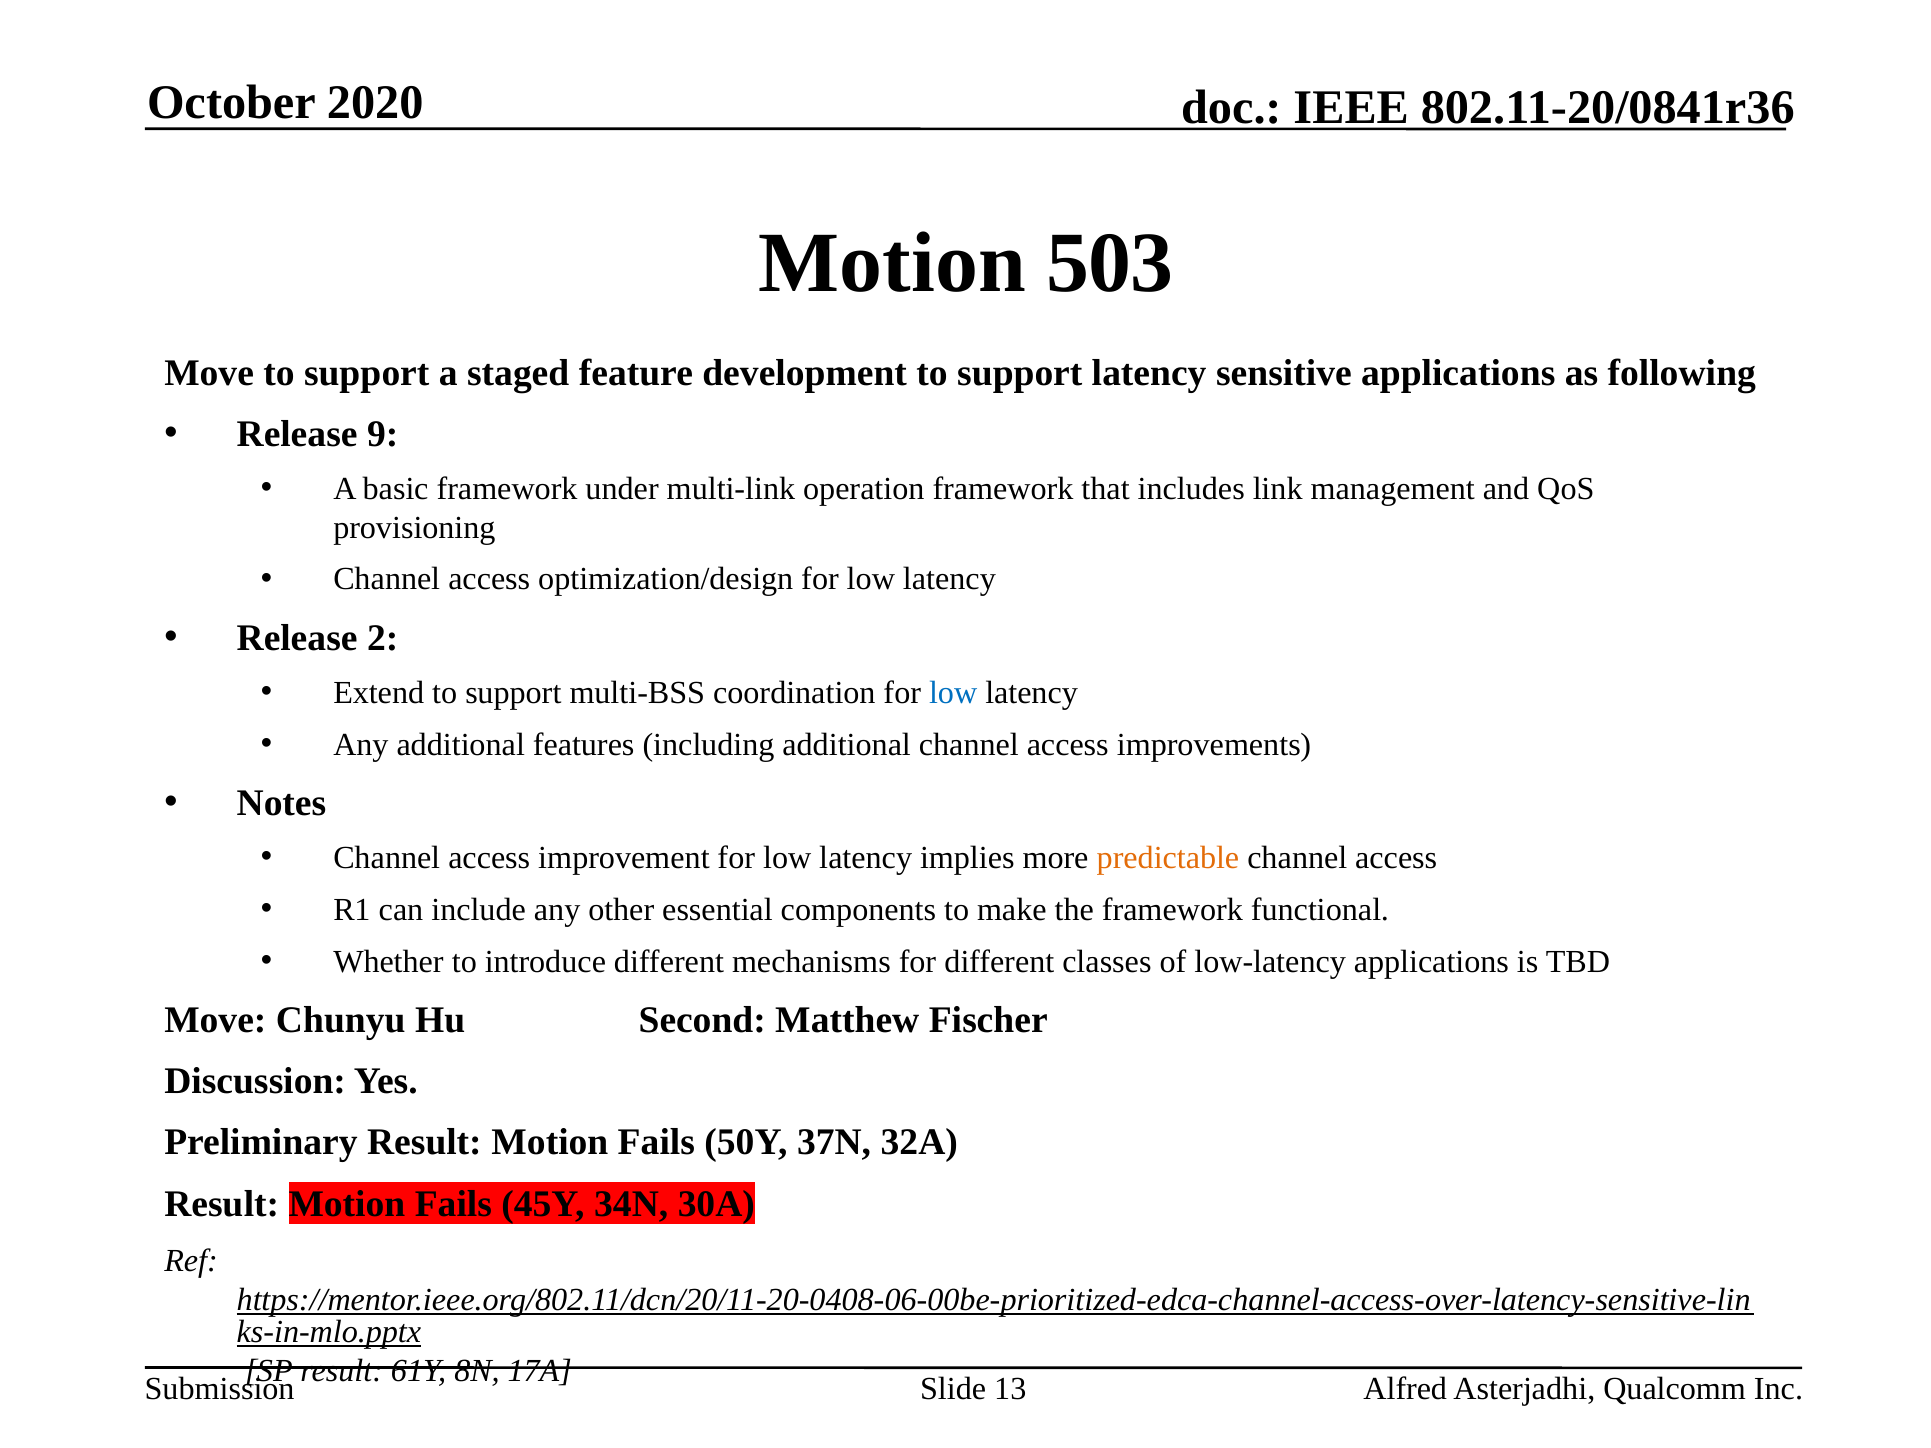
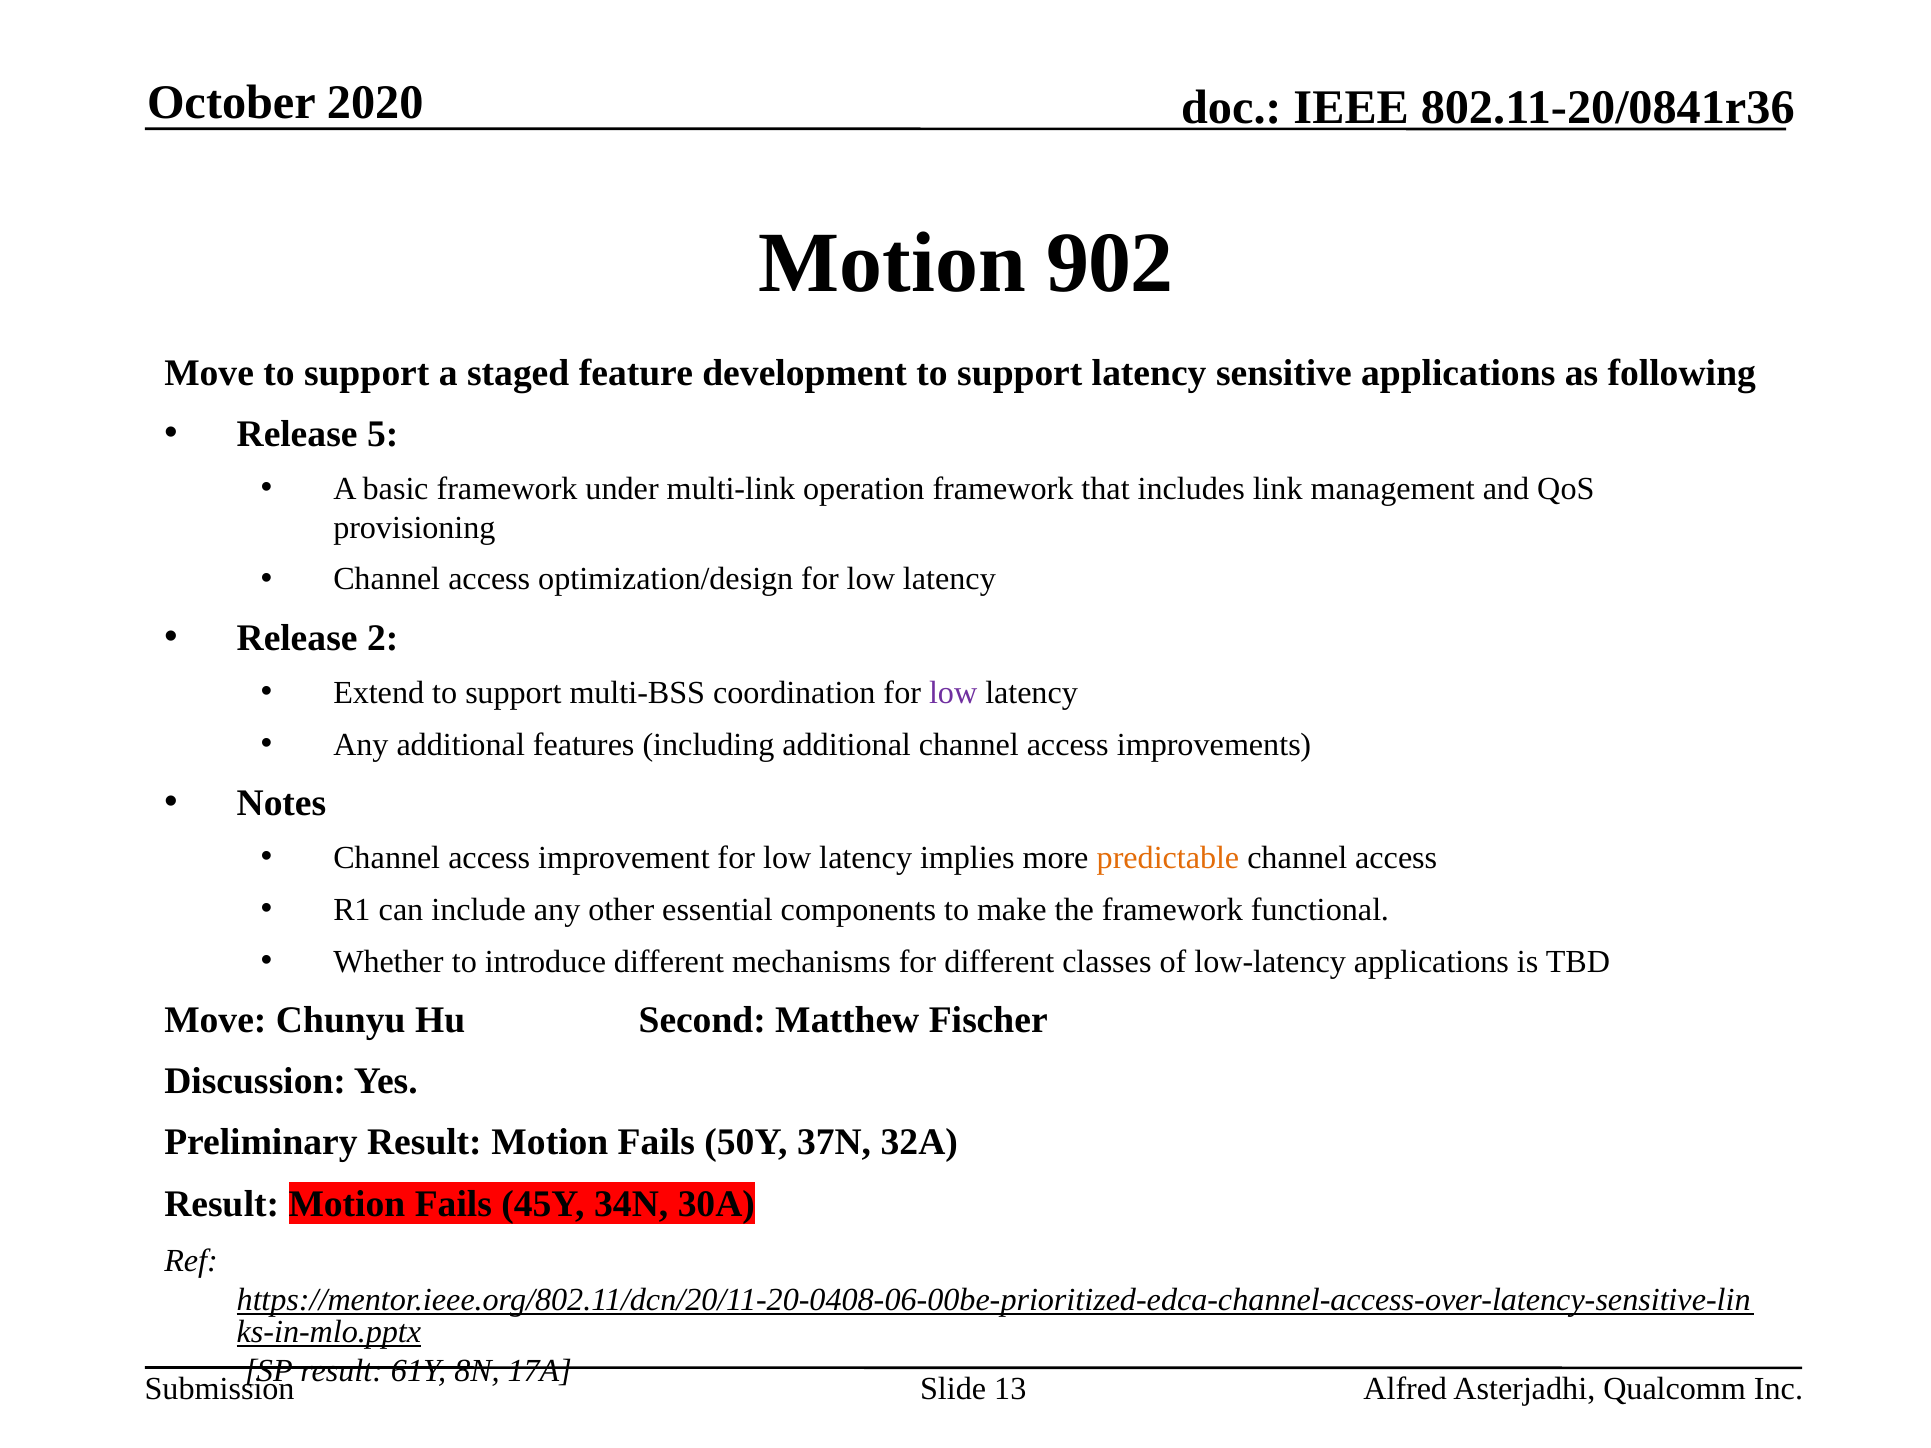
503: 503 -> 902
9: 9 -> 5
low at (953, 693) colour: blue -> purple
